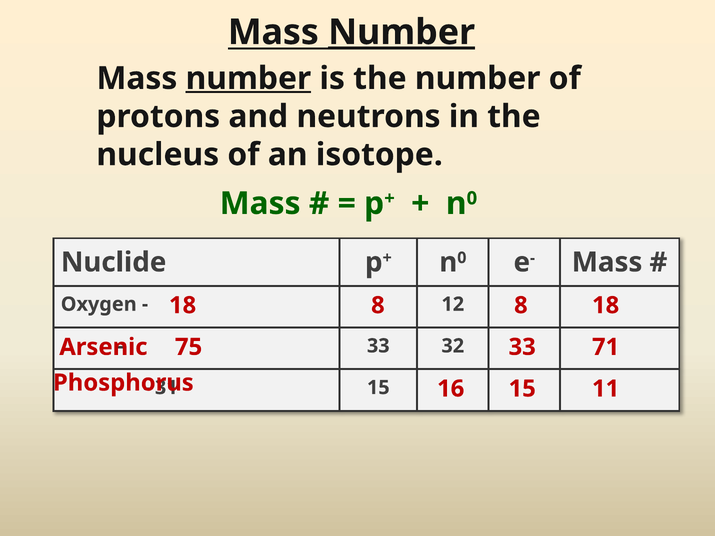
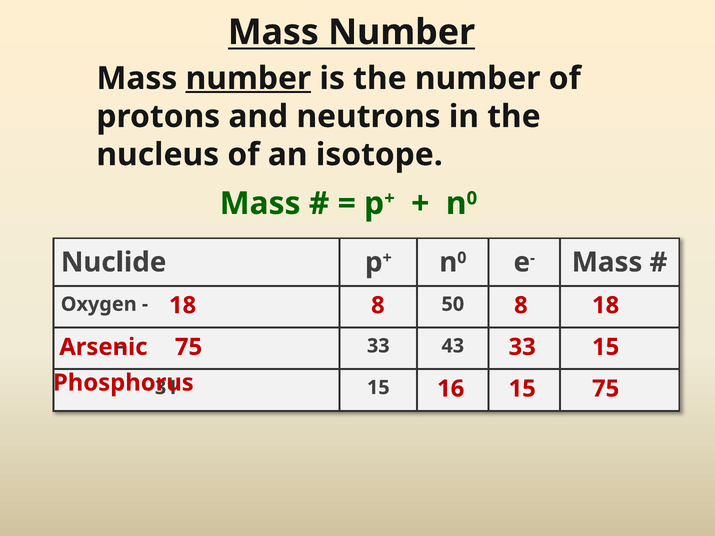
Number at (402, 32) underline: present -> none
12: 12 -> 50
32: 32 -> 43
33 71: 71 -> 15
15 11: 11 -> 75
